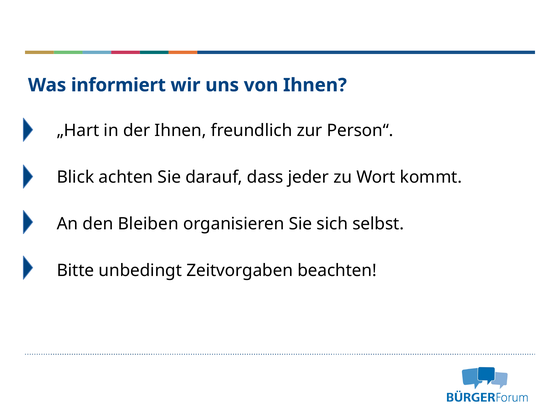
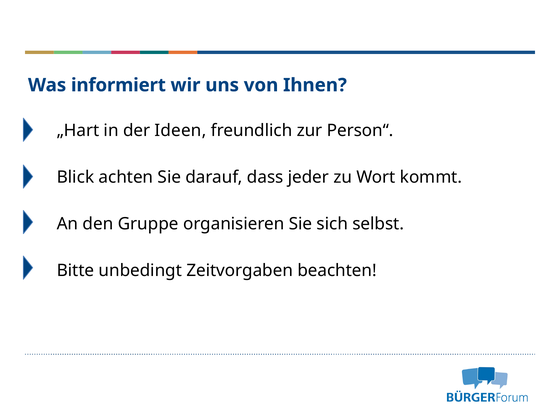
der Ihnen: Ihnen -> Ideen
Bleiben: Bleiben -> Gruppe
